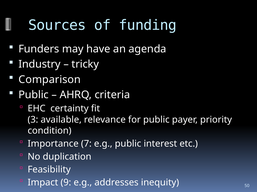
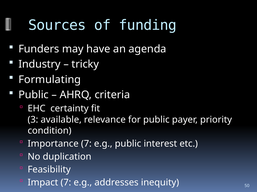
Comparison: Comparison -> Formulating
Impact 9: 9 -> 7
